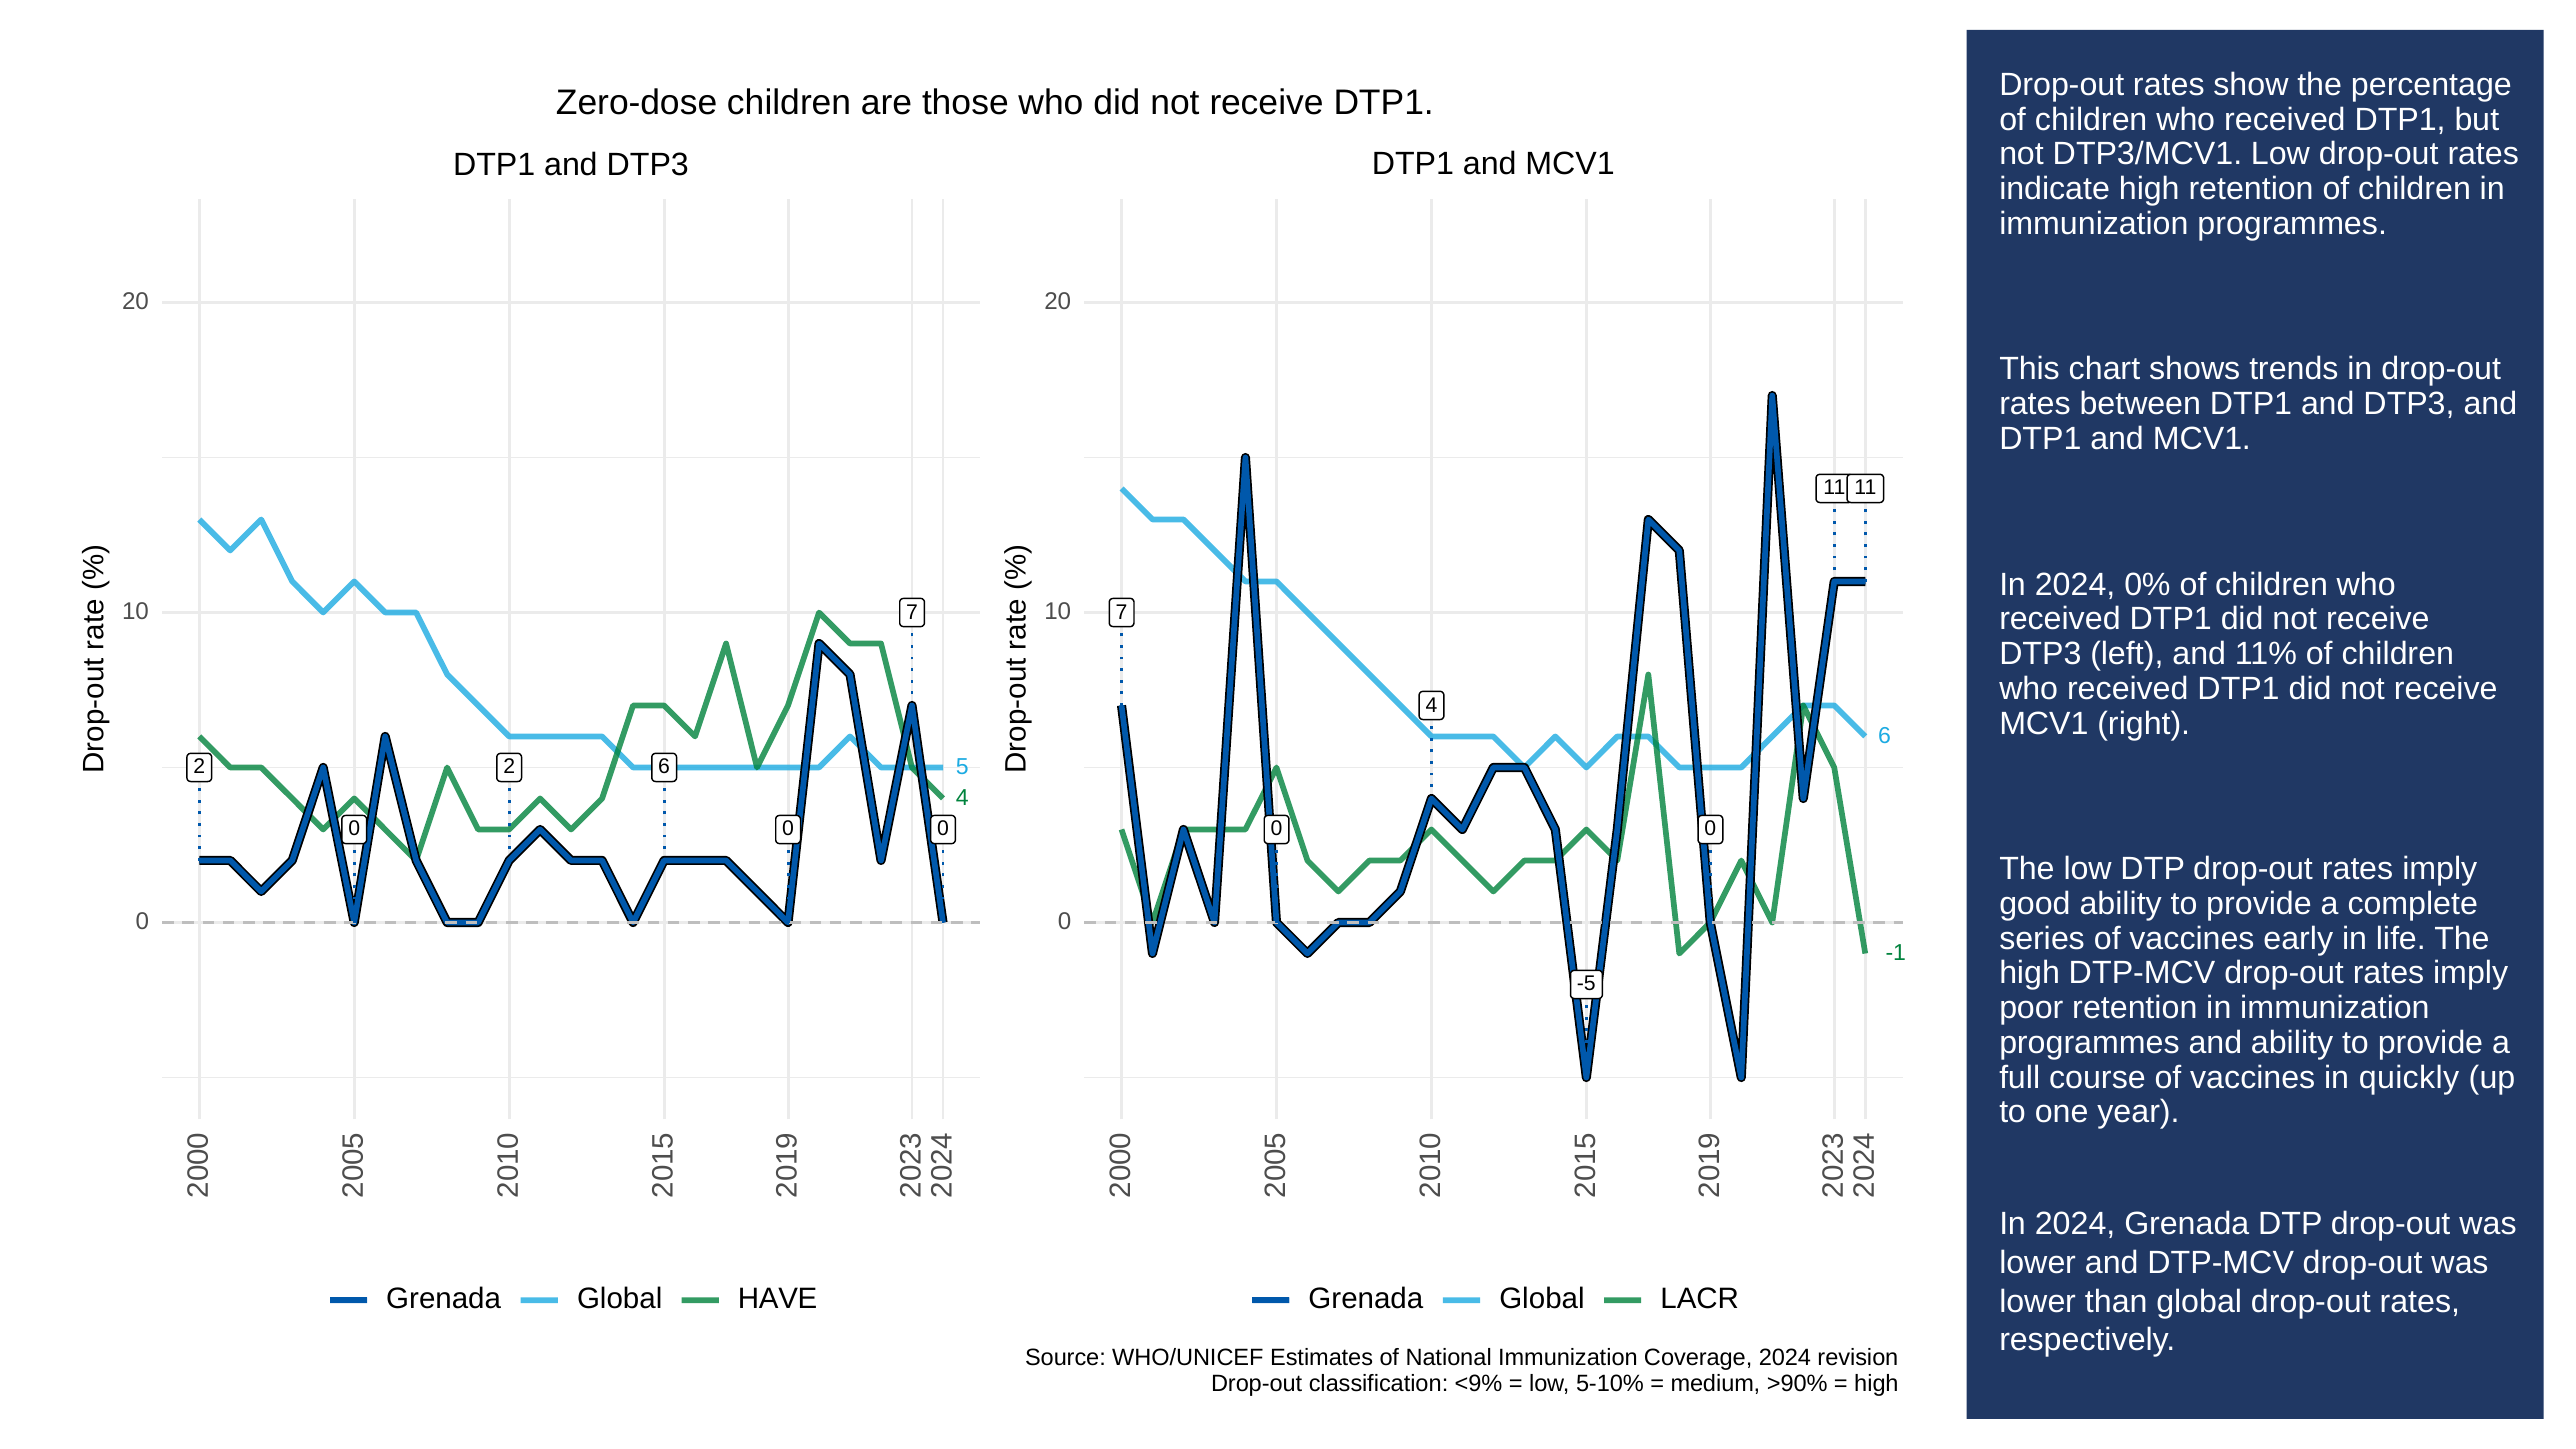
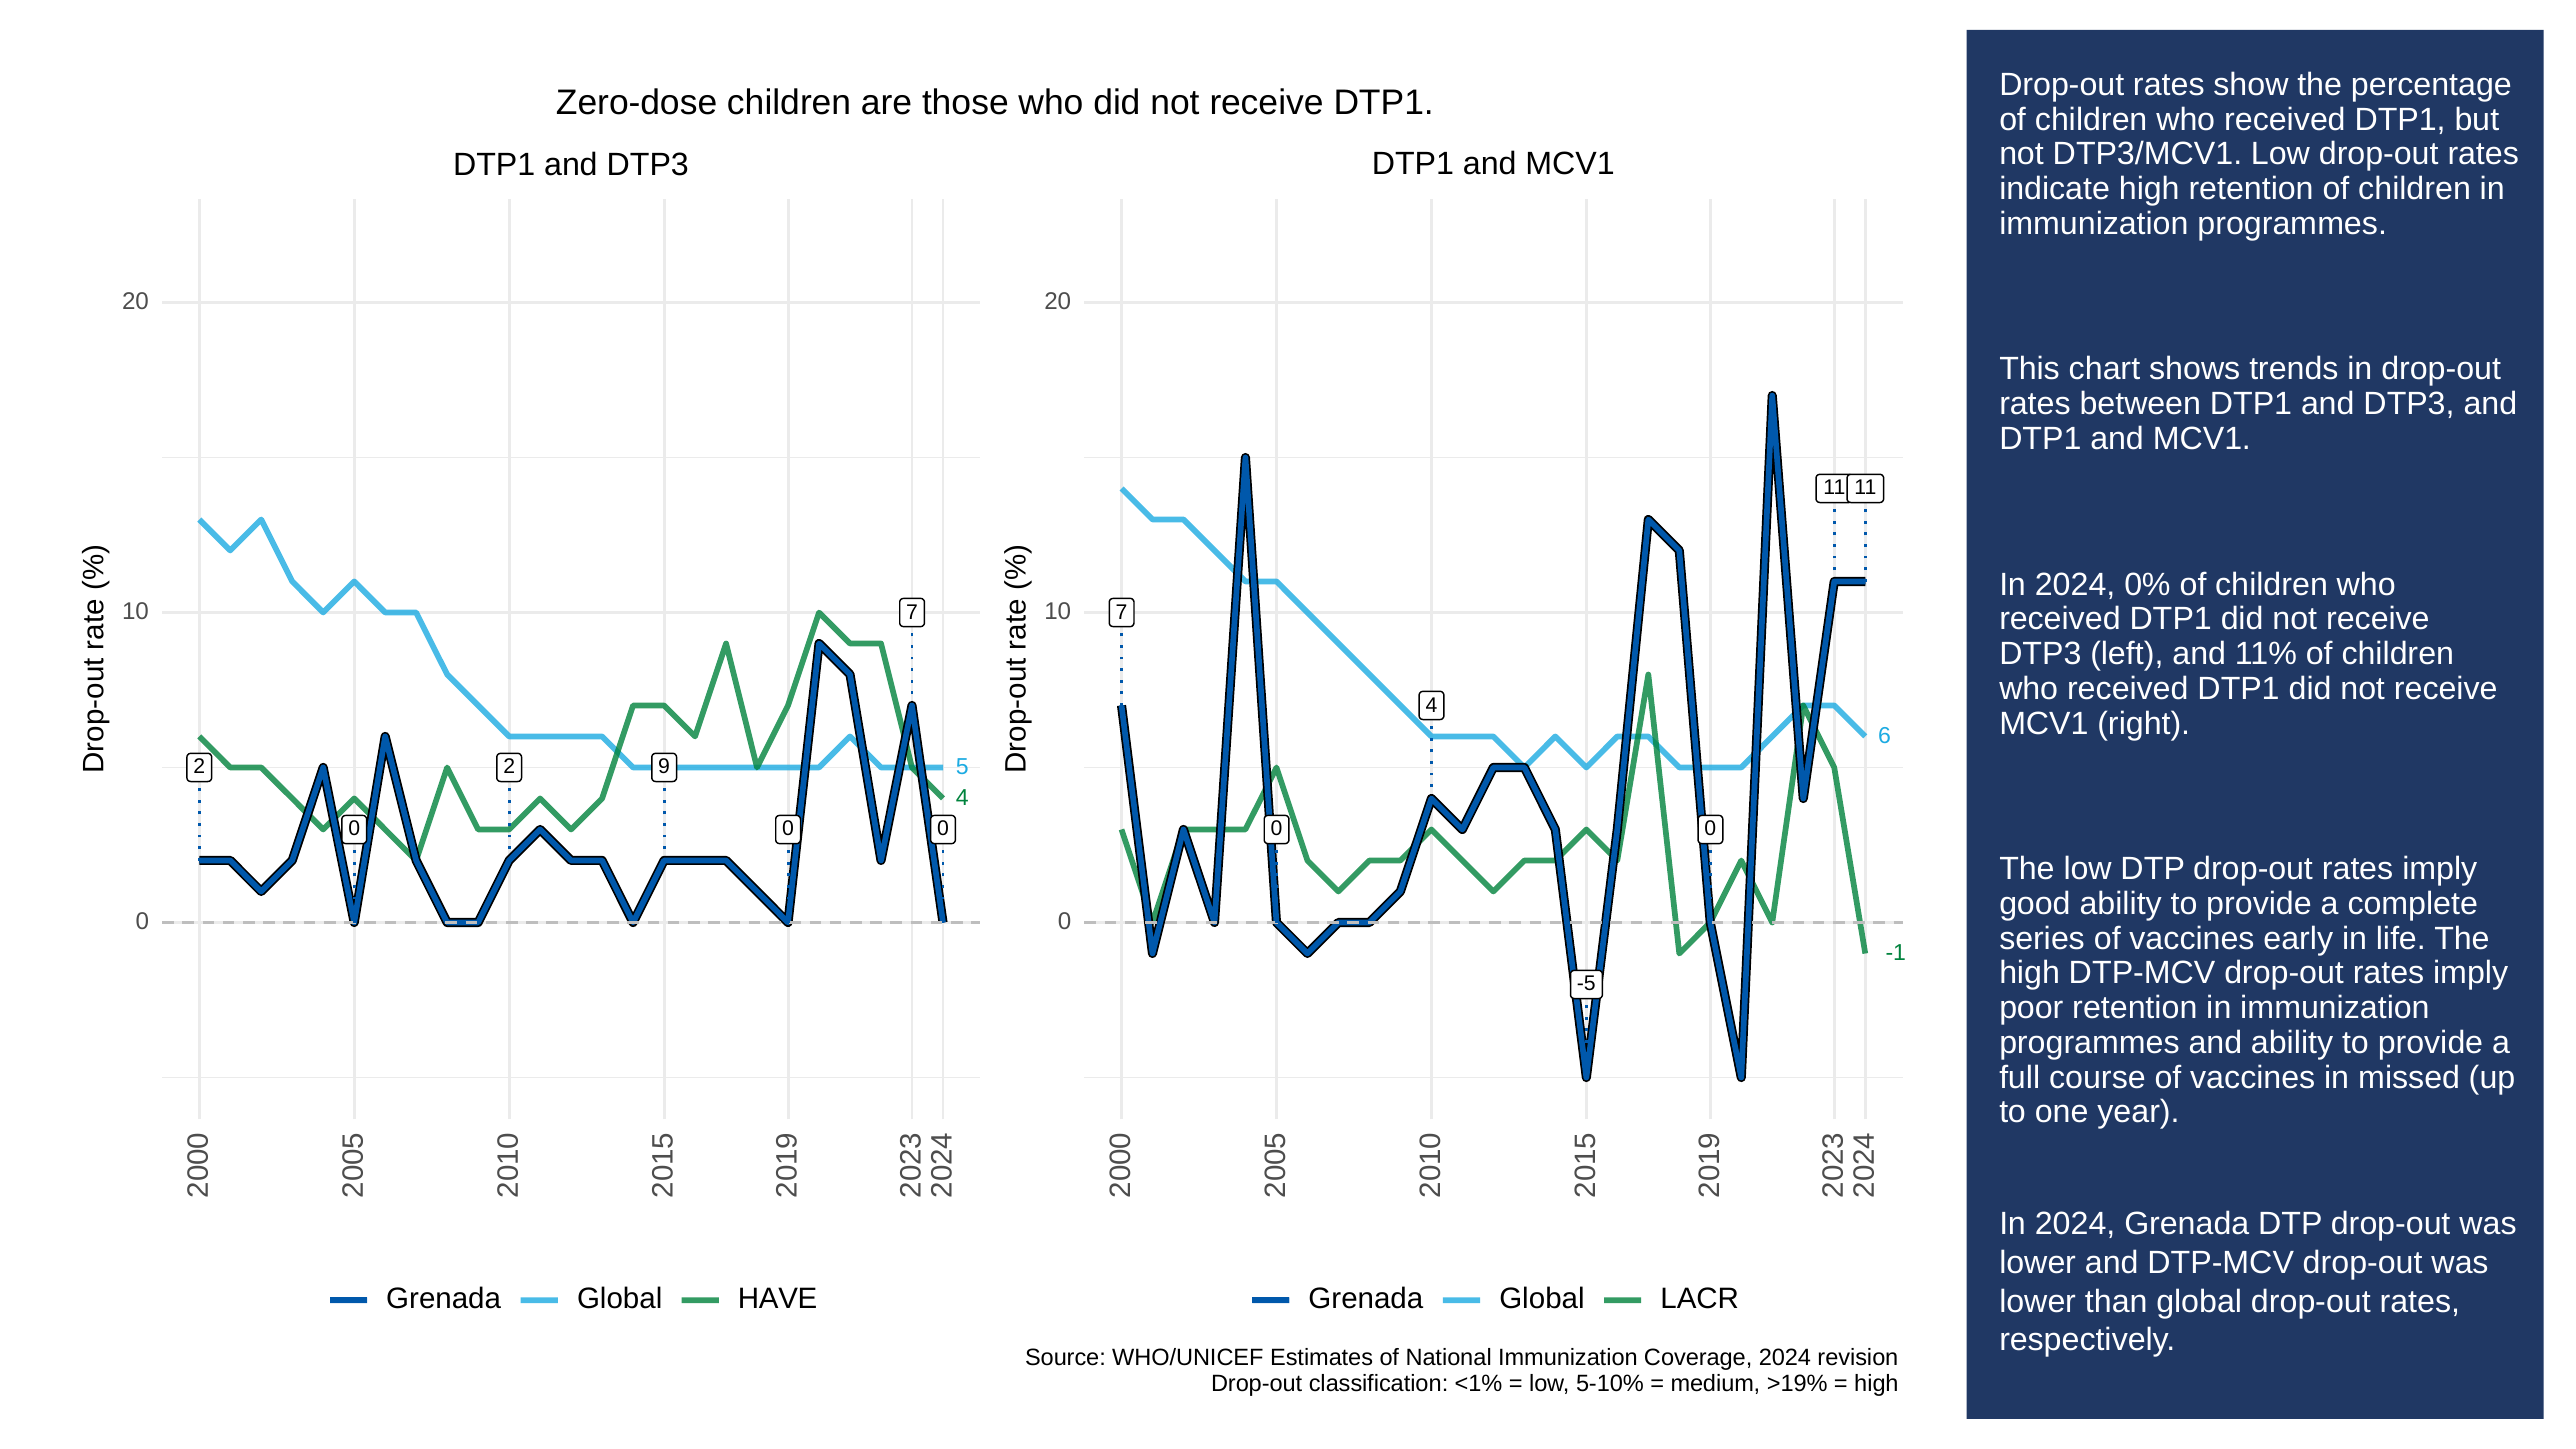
2 6: 6 -> 9
quickly: quickly -> missed
<9%: <9% -> <1%
>90%: >90% -> >19%
